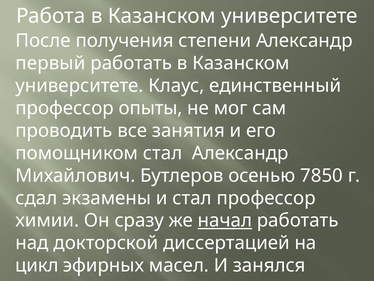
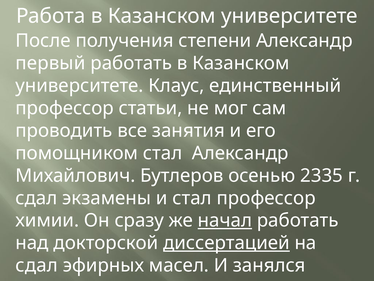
опыты: опыты -> статьи
7850: 7850 -> 2335
диссертацией underline: none -> present
цикл at (37, 265): цикл -> сдал
